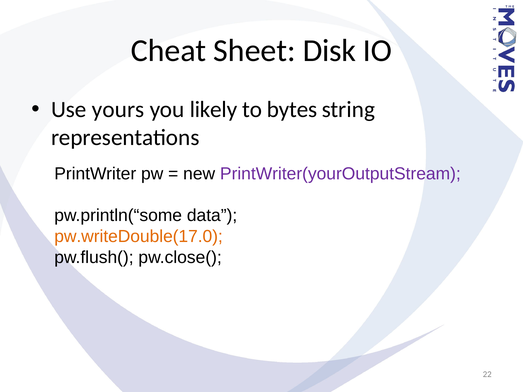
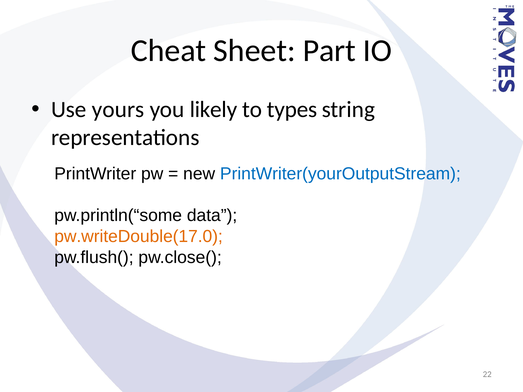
Disk: Disk -> Part
bytes: bytes -> types
PrintWriter(yourOutputStream colour: purple -> blue
